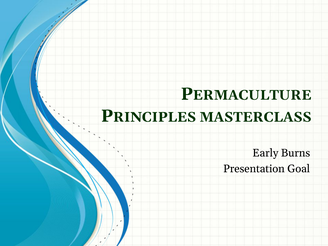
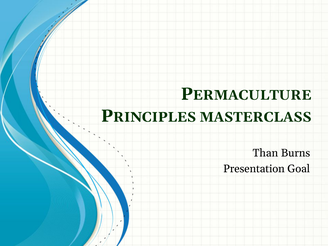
Early: Early -> Than
